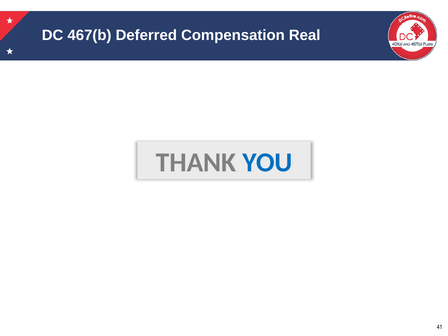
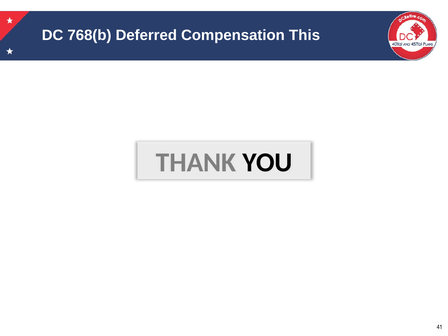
467(b: 467(b -> 768(b
Real: Real -> This
YOU colour: blue -> black
